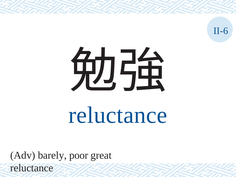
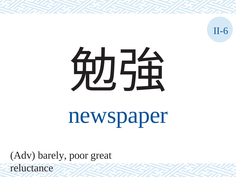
reluctance at (118, 115): reluctance -> newspaper
